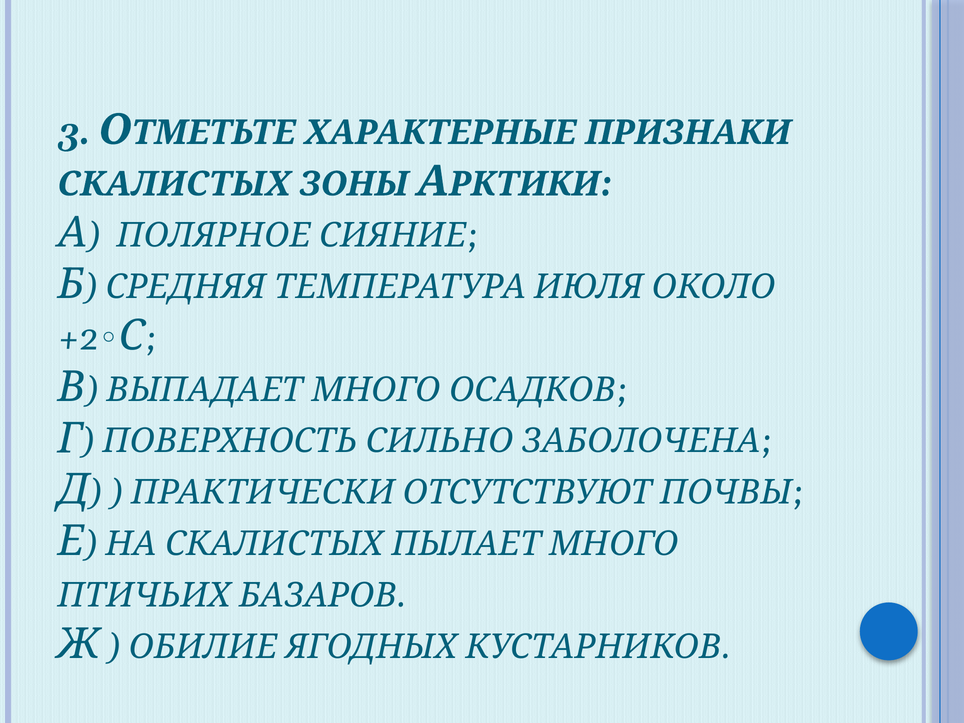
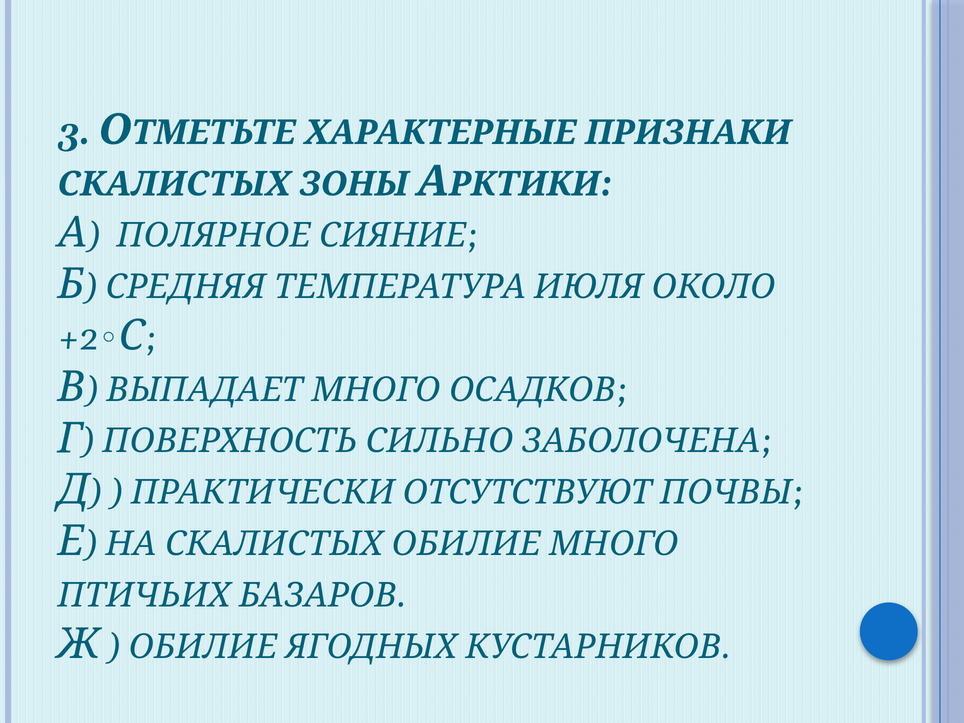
СКАЛИСТЫХ ПЫЛАЕТ: ПЫЛАЕТ -> ОБИЛИЕ
